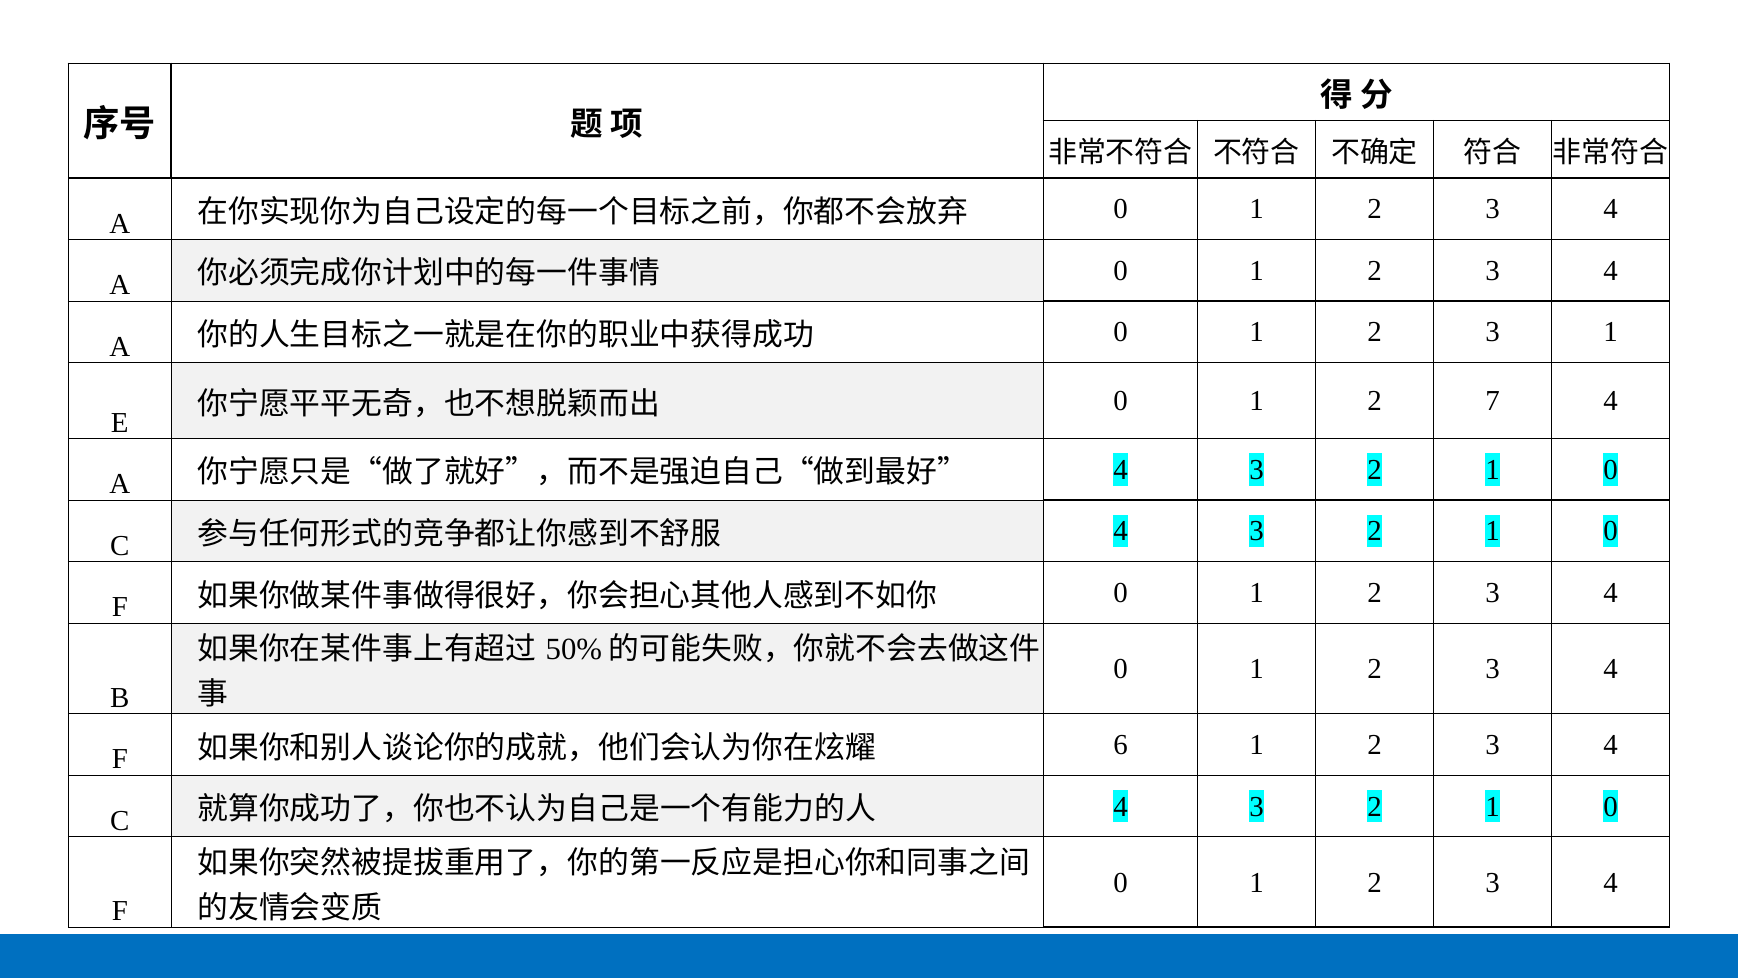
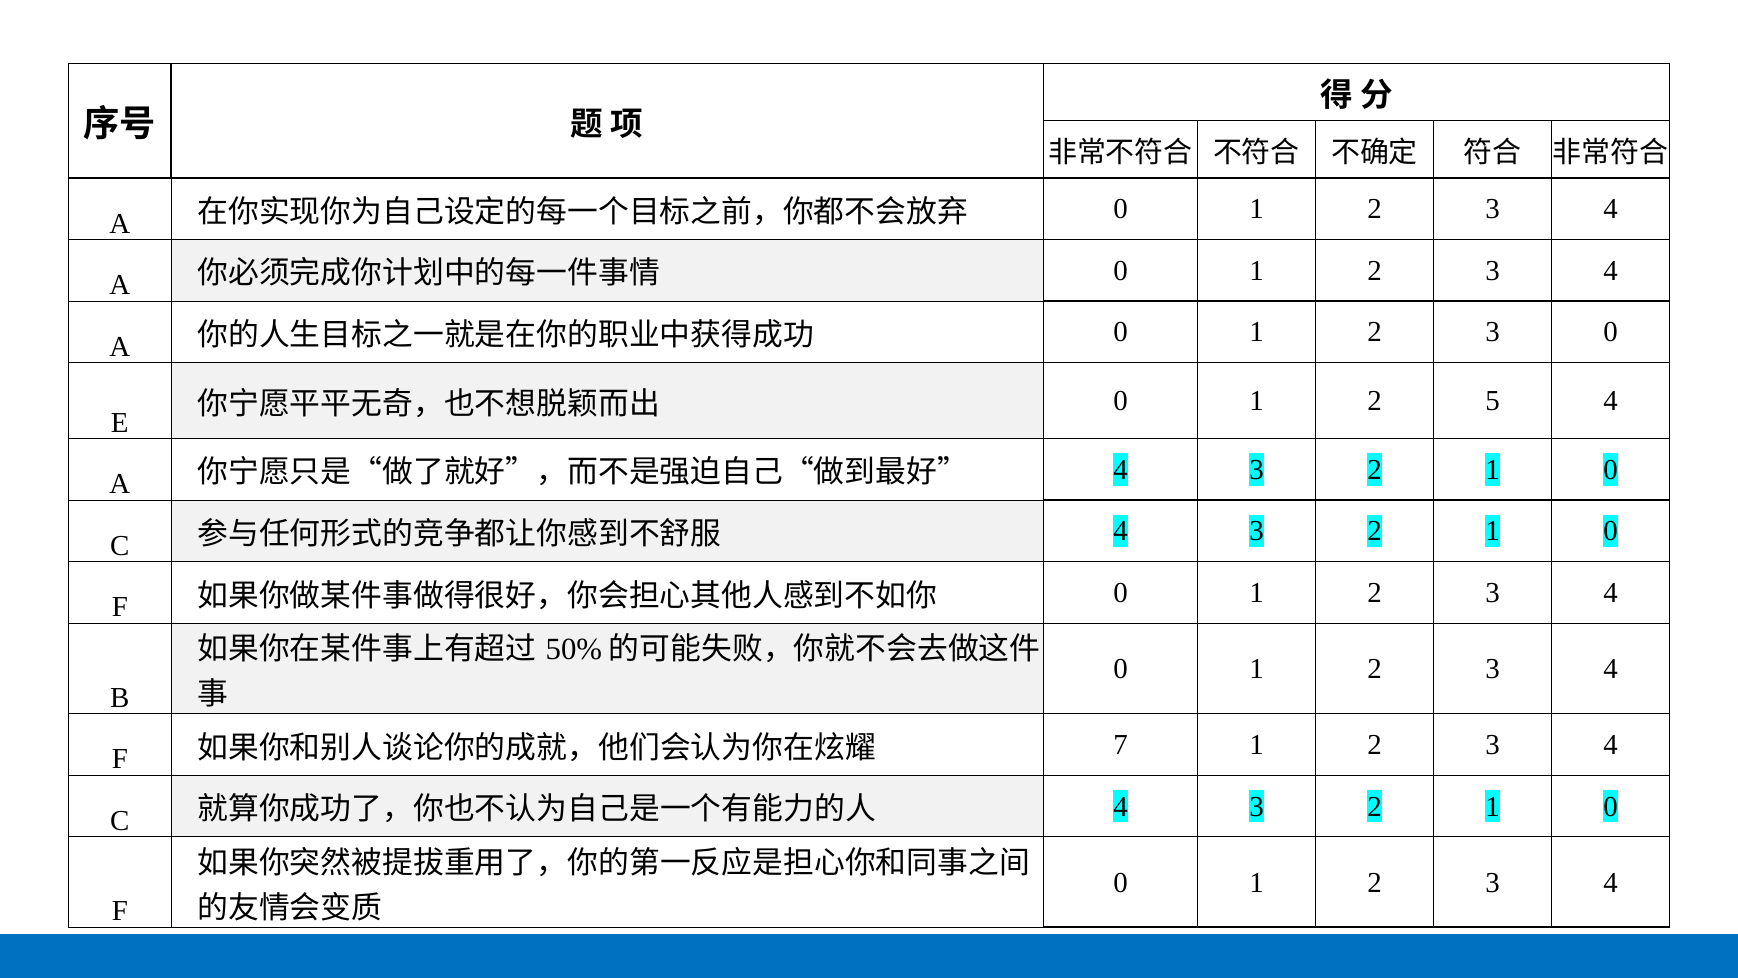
3 1: 1 -> 0
7: 7 -> 5
6: 6 -> 7
